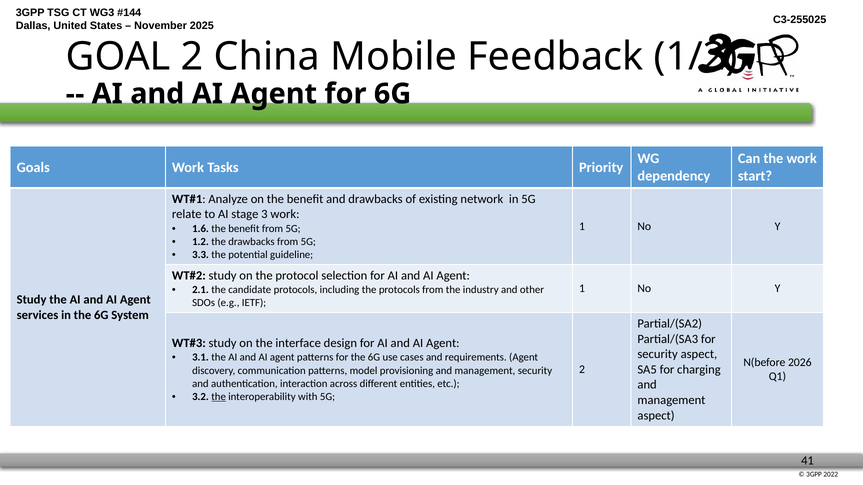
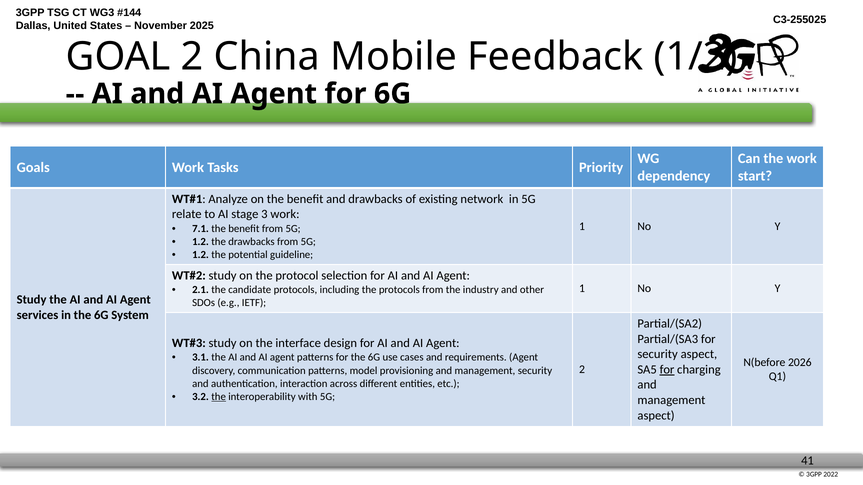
1.6: 1.6 -> 7.1
3.3 at (201, 255): 3.3 -> 1.2
for at (667, 370) underline: none -> present
